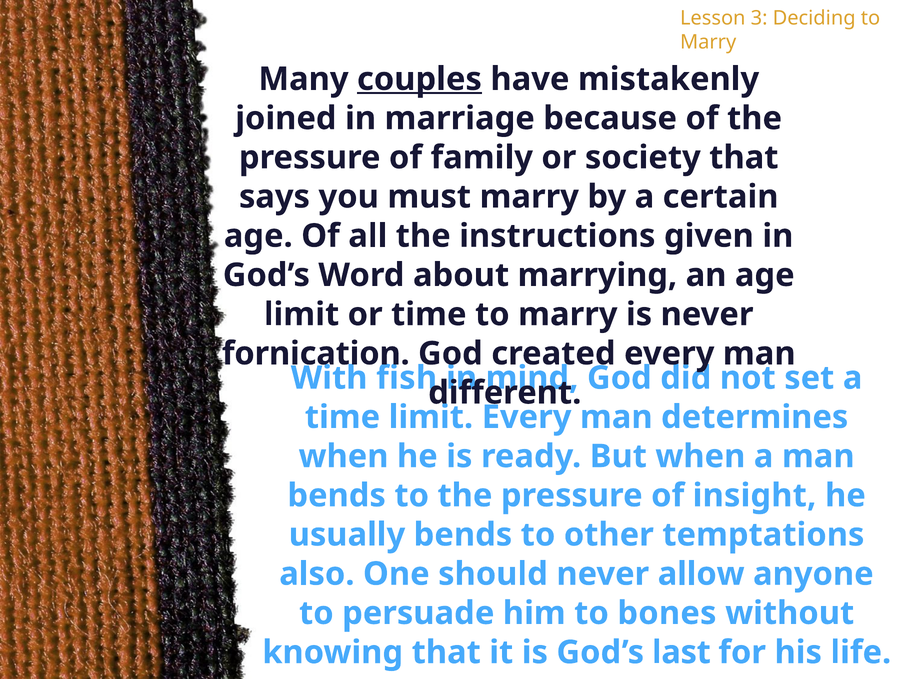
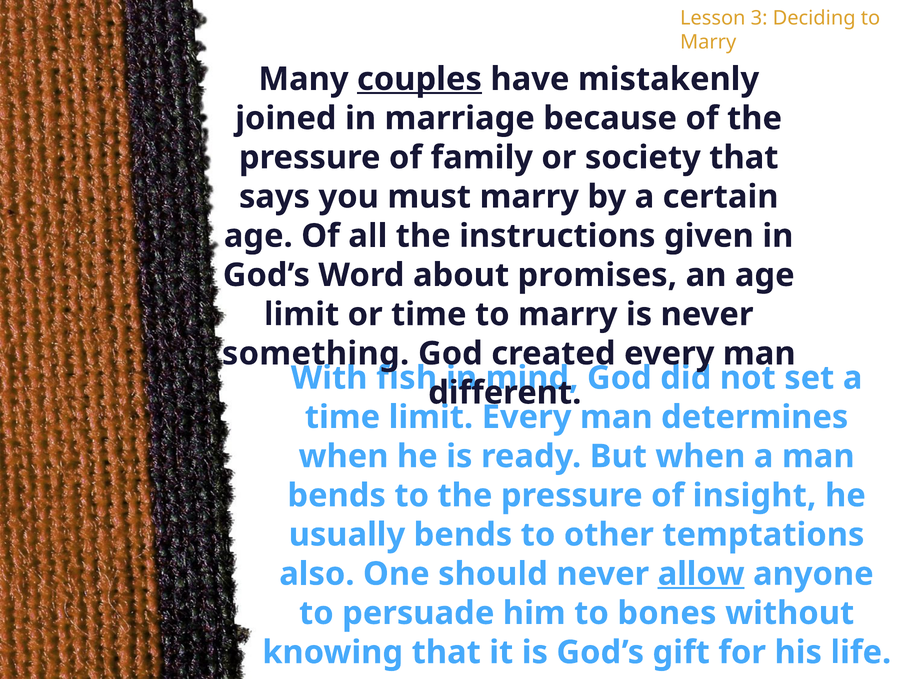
marrying: marrying -> promises
fornication: fornication -> something
allow underline: none -> present
last: last -> gift
